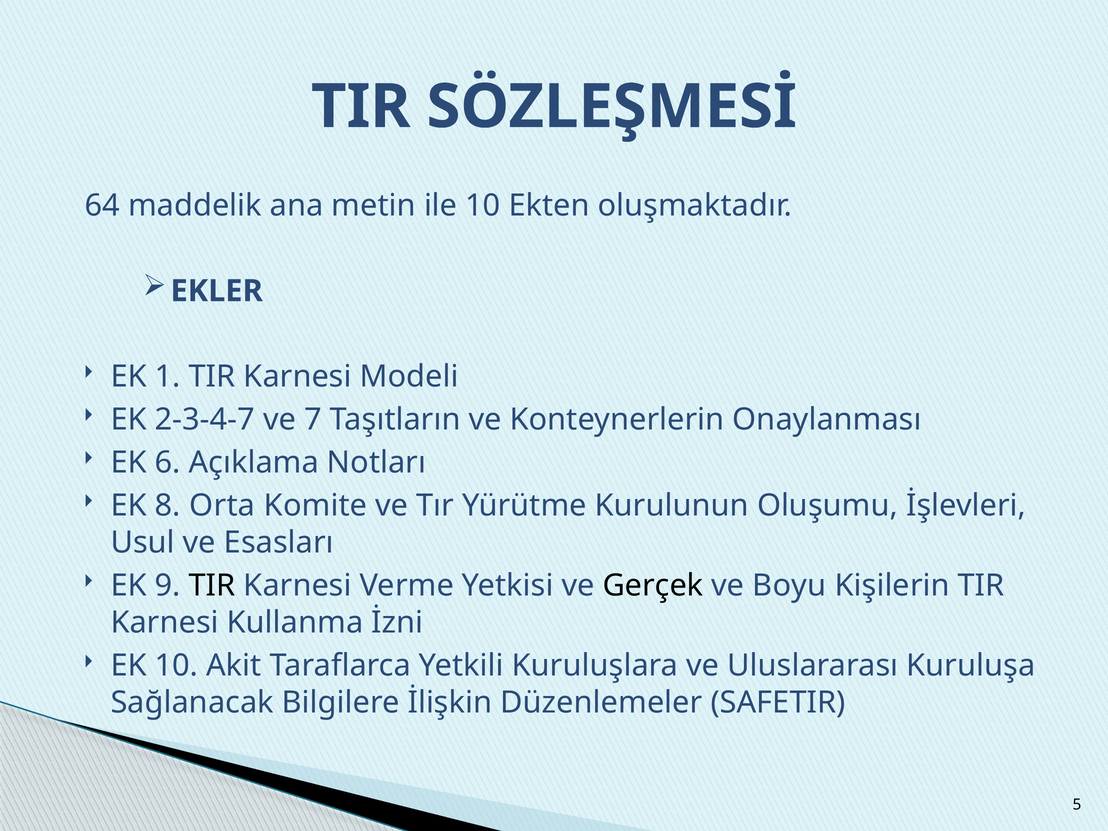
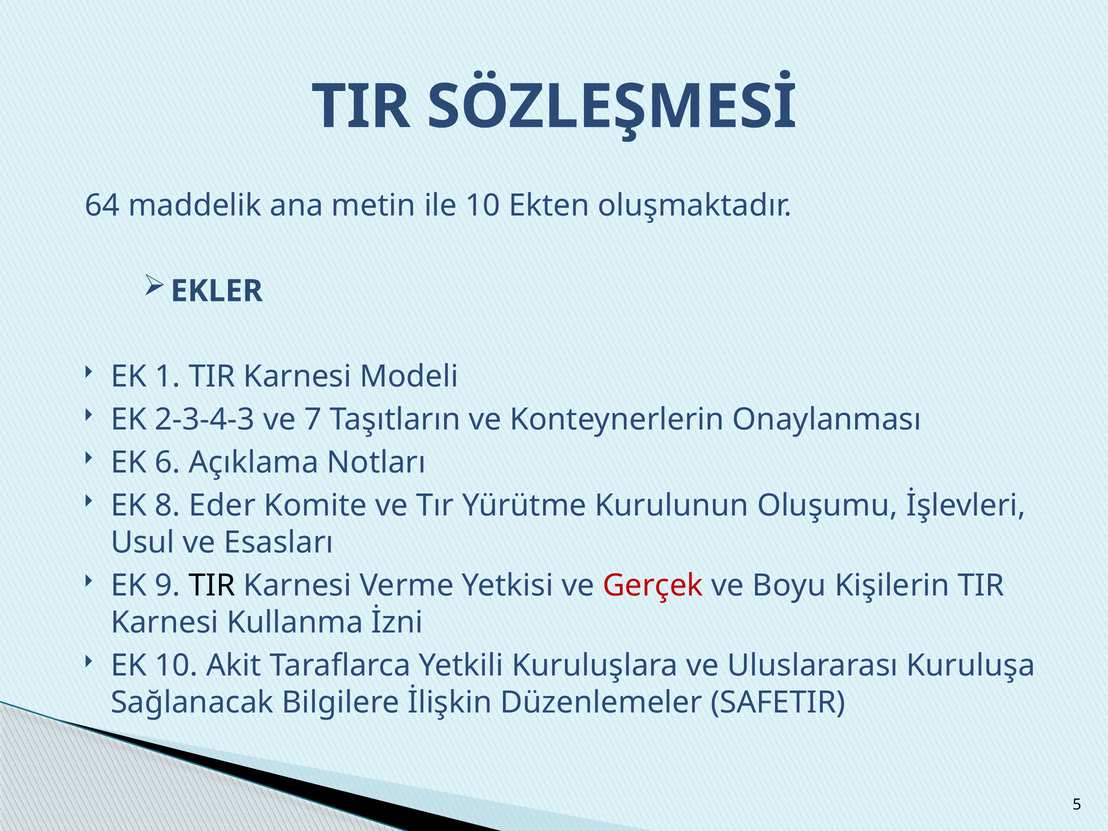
2-3-4-7: 2-3-4-7 -> 2-3-4-3
Orta: Orta -> Eder
Gerçek colour: black -> red
